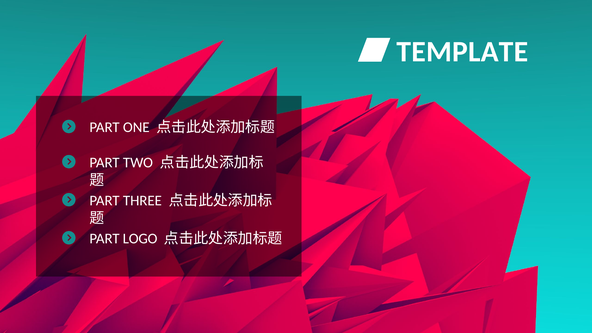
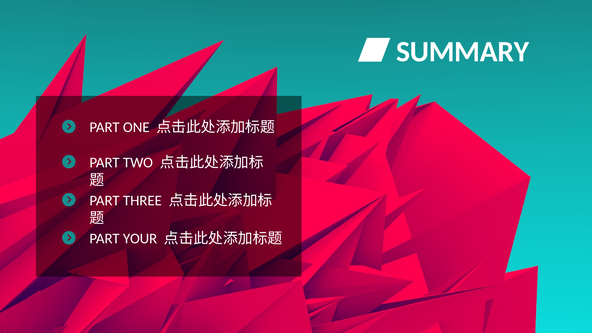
TEMPLATE: TEMPLATE -> SUMMARY
LOGO: LOGO -> YOUR
